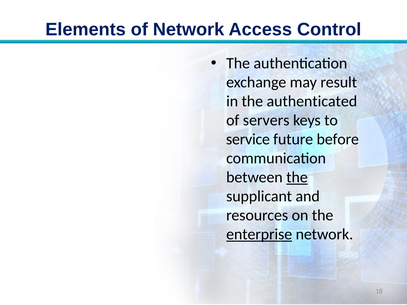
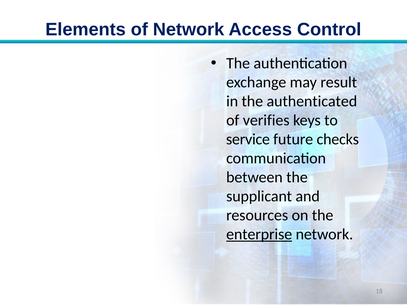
servers: servers -> verifies
before: before -> checks
the at (297, 178) underline: present -> none
